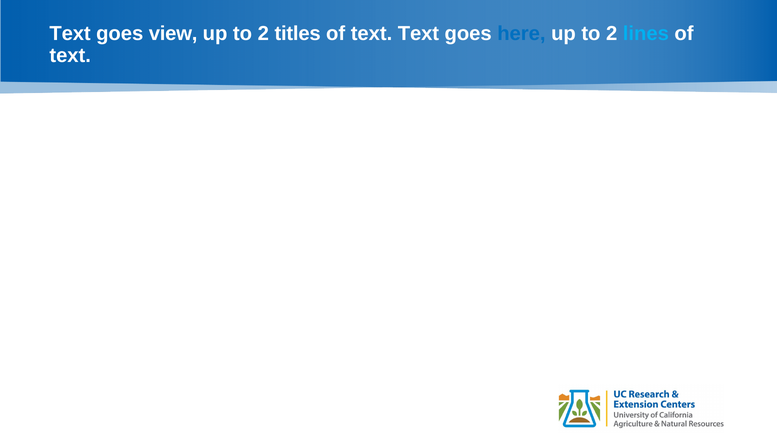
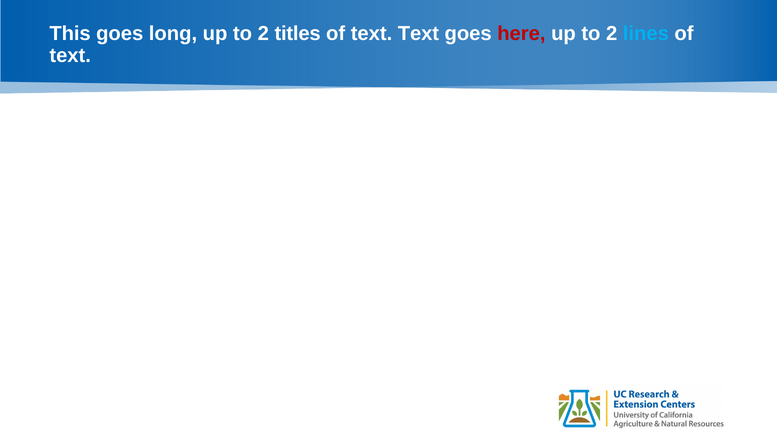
Text at (70, 34): Text -> This
view: view -> long
here colour: blue -> red
